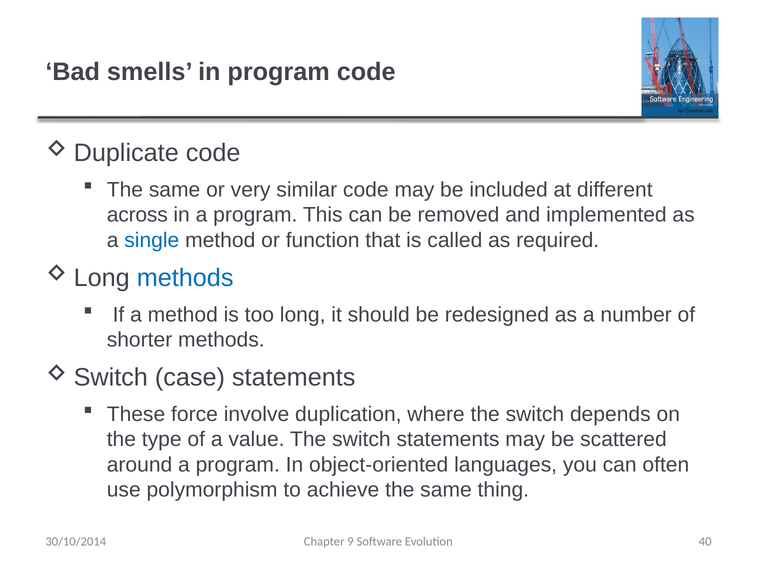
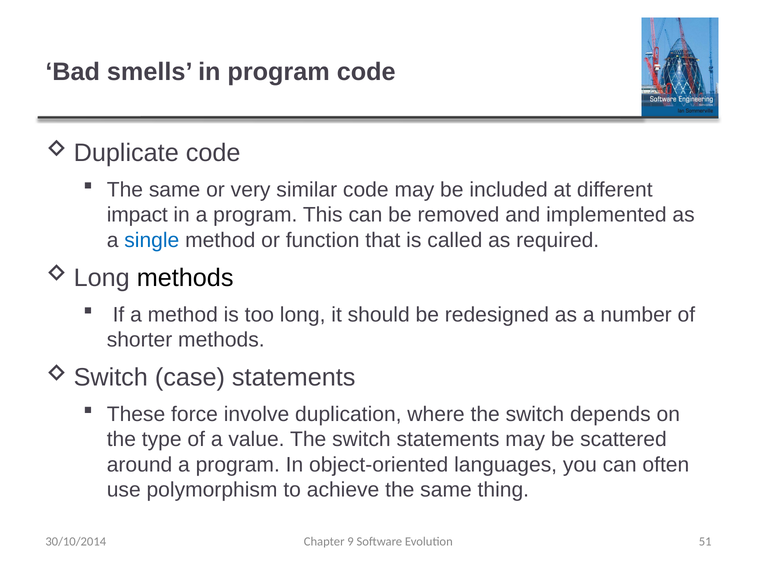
across: across -> impact
methods at (185, 278) colour: blue -> black
40: 40 -> 51
